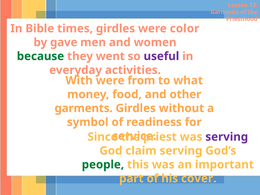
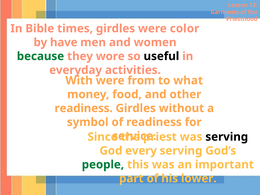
gave: gave -> have
went: went -> wore
useful colour: purple -> black
garments at (84, 108): garments -> readiness
serving at (227, 137) colour: purple -> black
claim: claim -> every
cover: cover -> lower
